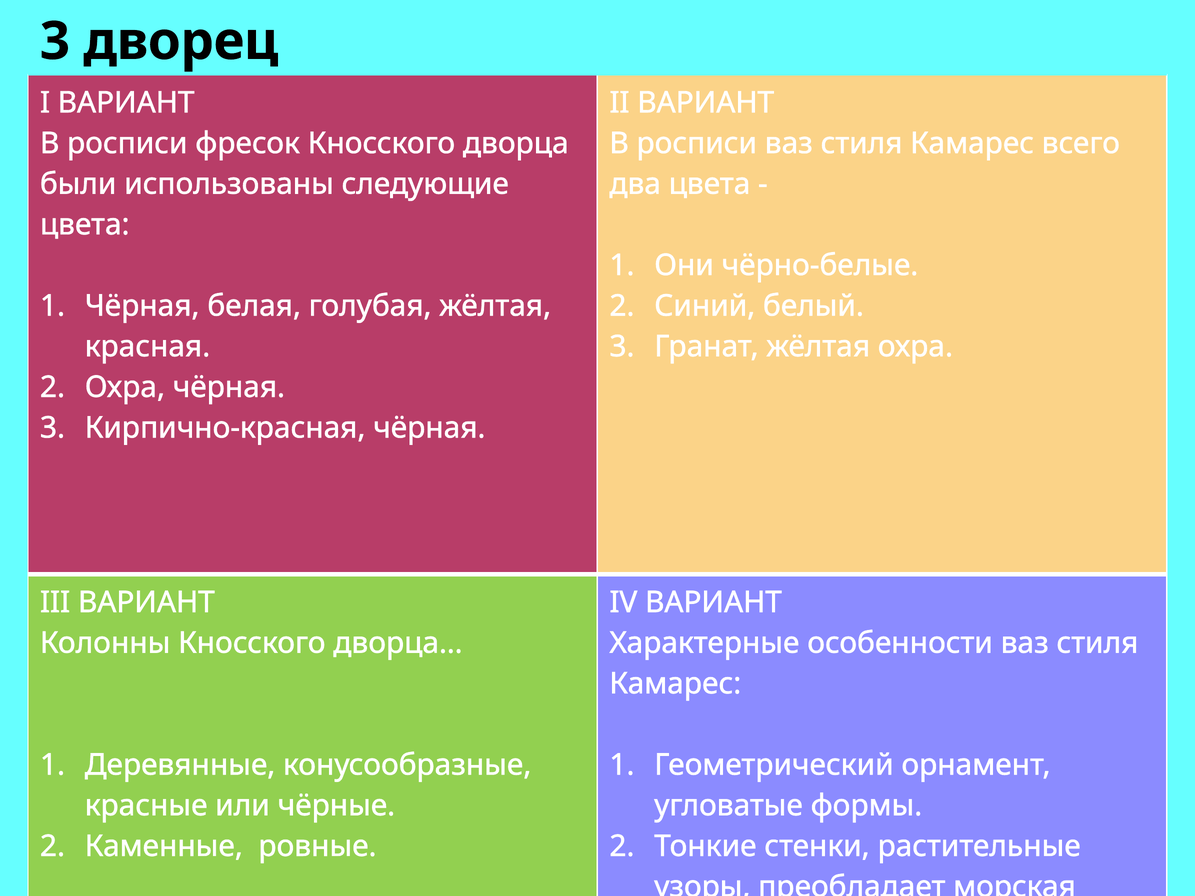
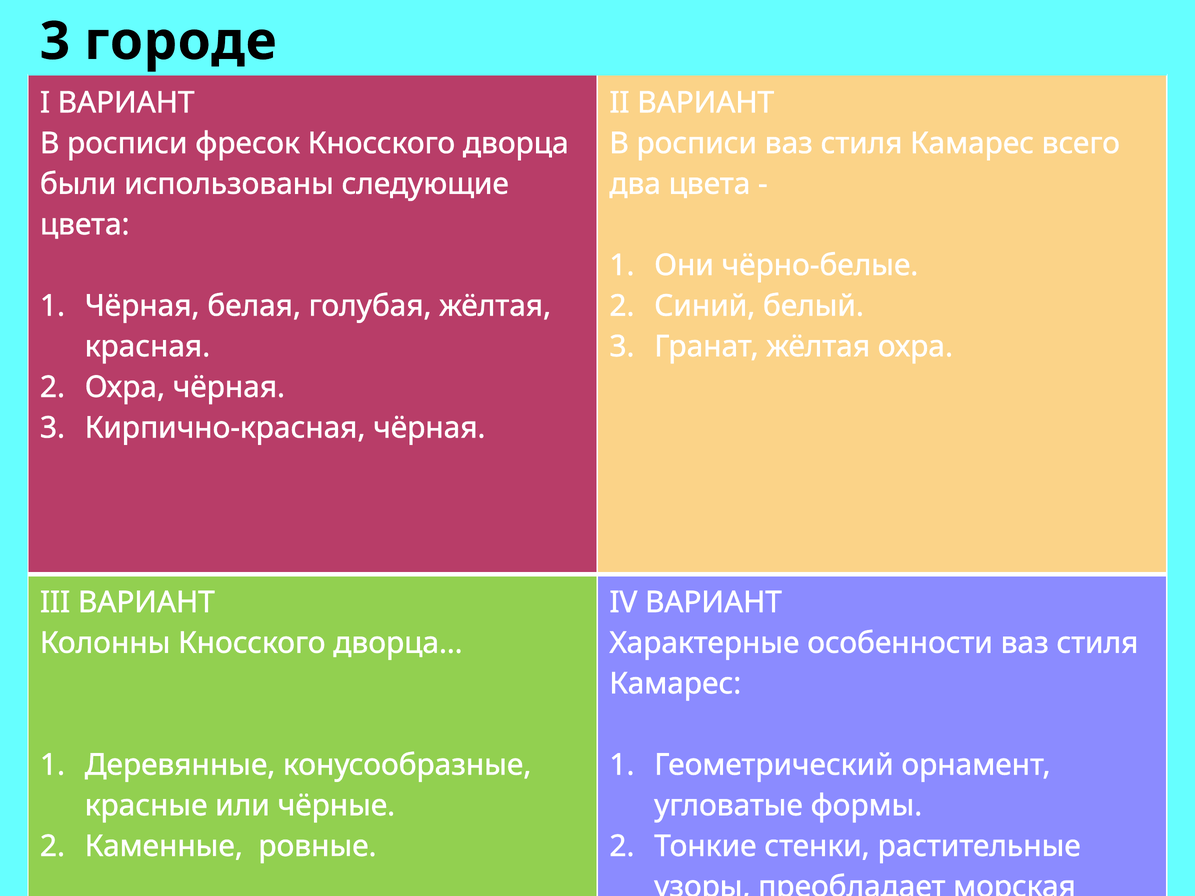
дворец: дворец -> городе
